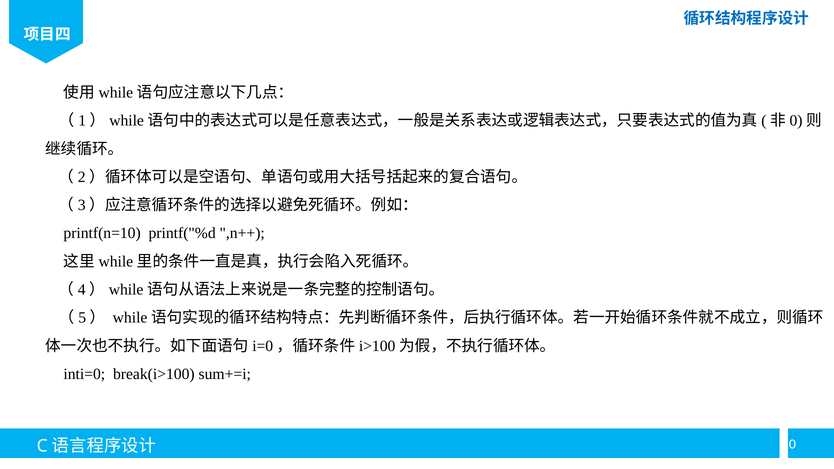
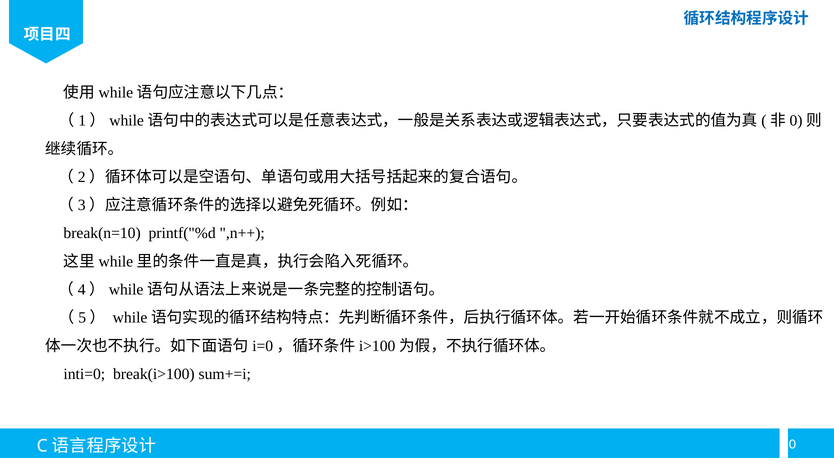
printf(n=10: printf(n=10 -> break(n=10
